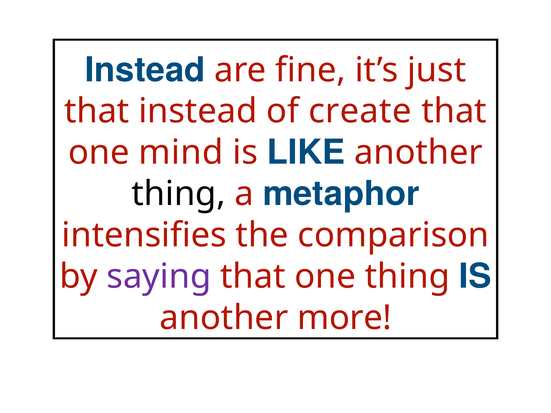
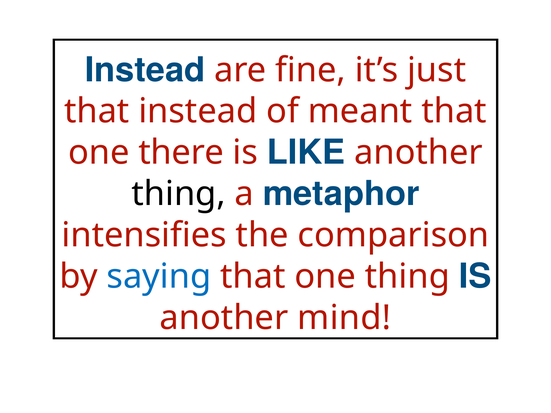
create: create -> meant
mind: mind -> there
saying colour: purple -> blue
more: more -> mind
